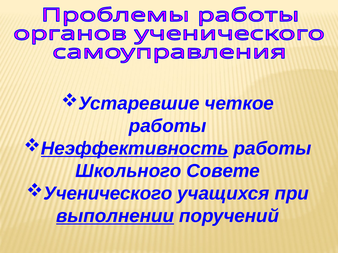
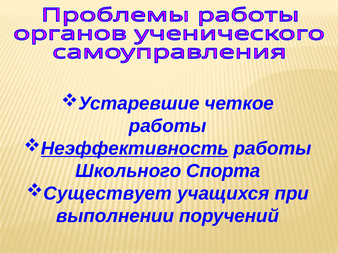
Совете: Совете -> Спорта
Ученического: Ученического -> Существует
выполнении underline: present -> none
